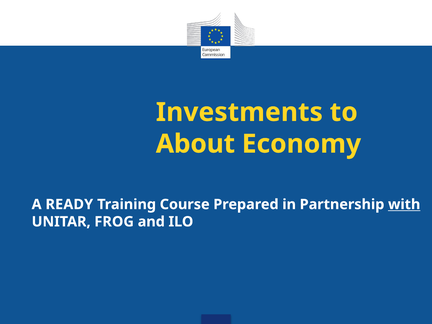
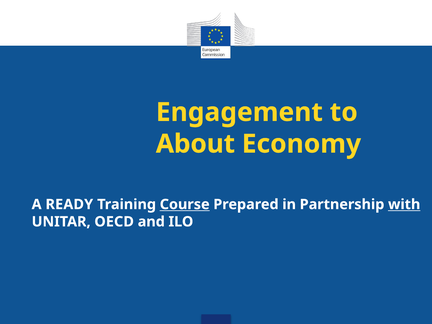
Investments: Investments -> Engagement
Course underline: none -> present
FROG: FROG -> OECD
